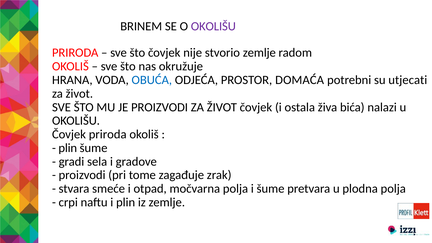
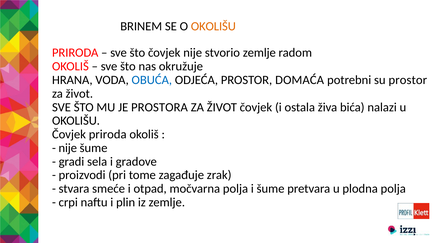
OKOLIŠU at (213, 26) colour: purple -> orange
su utjecati: utjecati -> prostor
JE PROIZVODI: PROIZVODI -> PROSTORA
plin at (68, 148): plin -> nije
